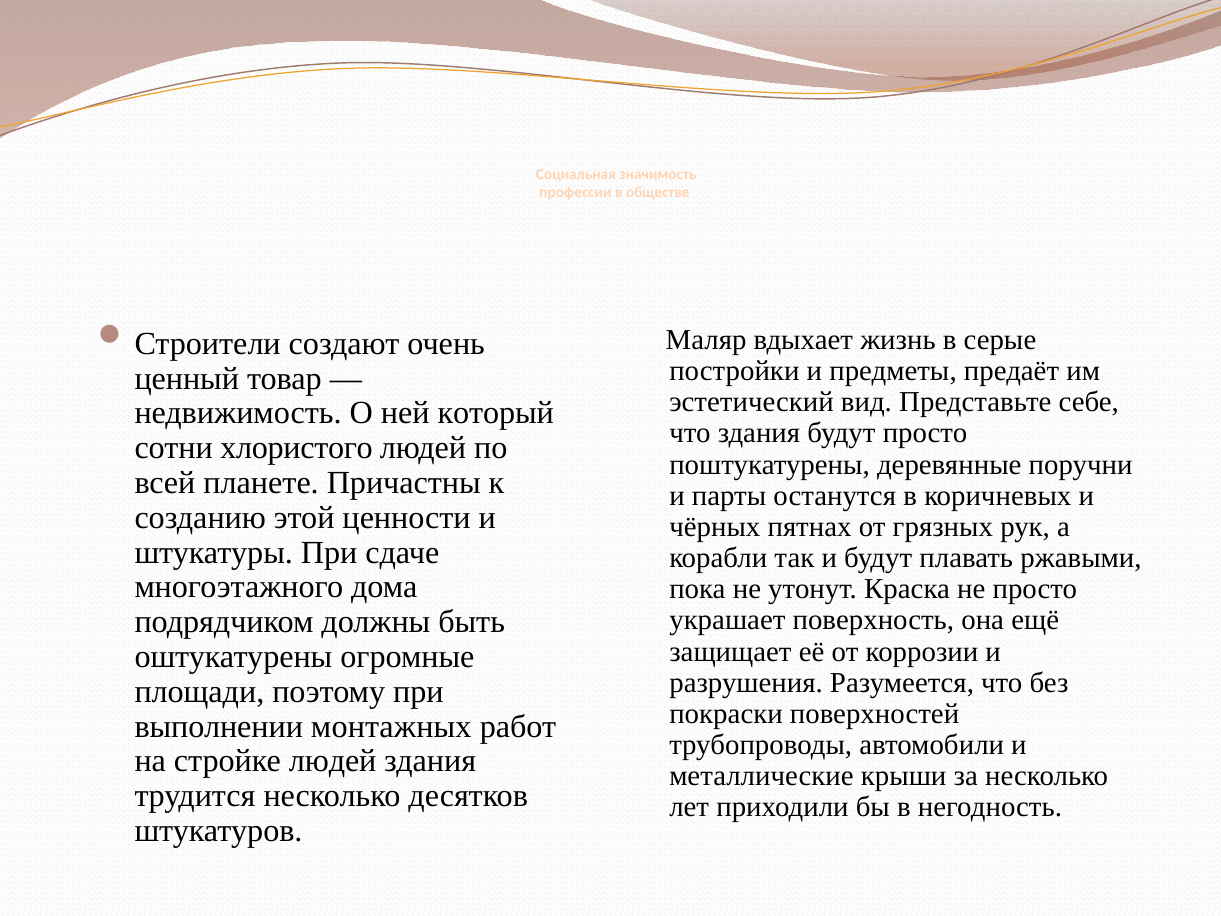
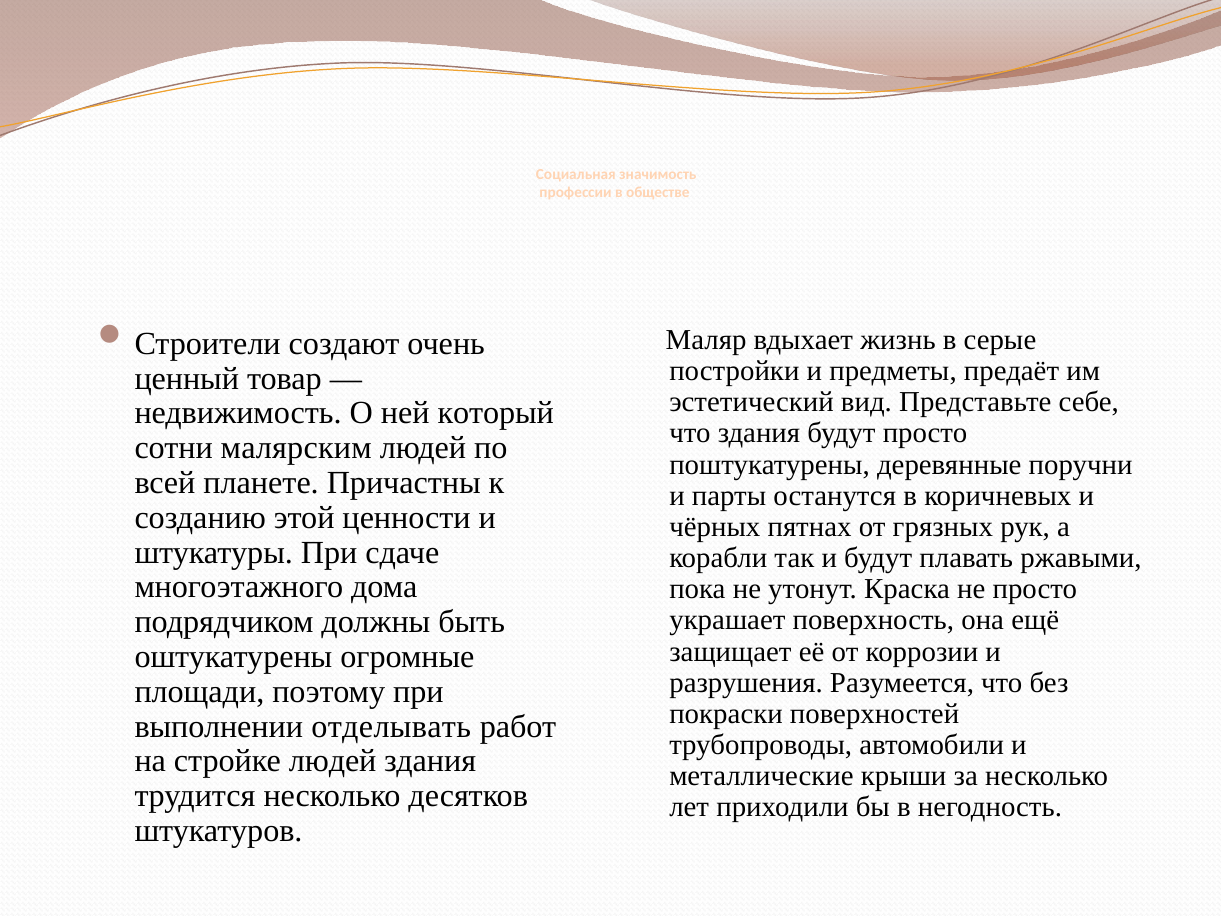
хлористого: хлористого -> малярским
монтажных: монтажных -> отделывать
